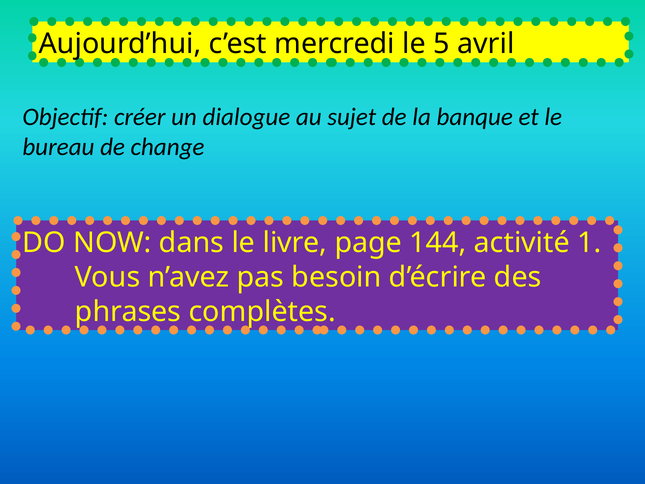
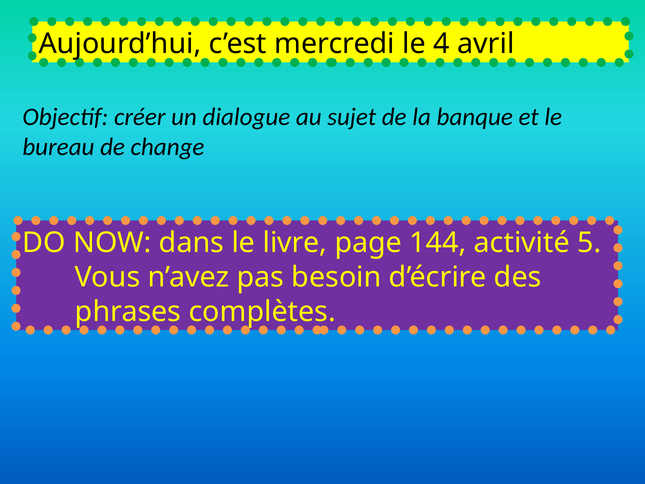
5: 5 -> 4
1: 1 -> 5
